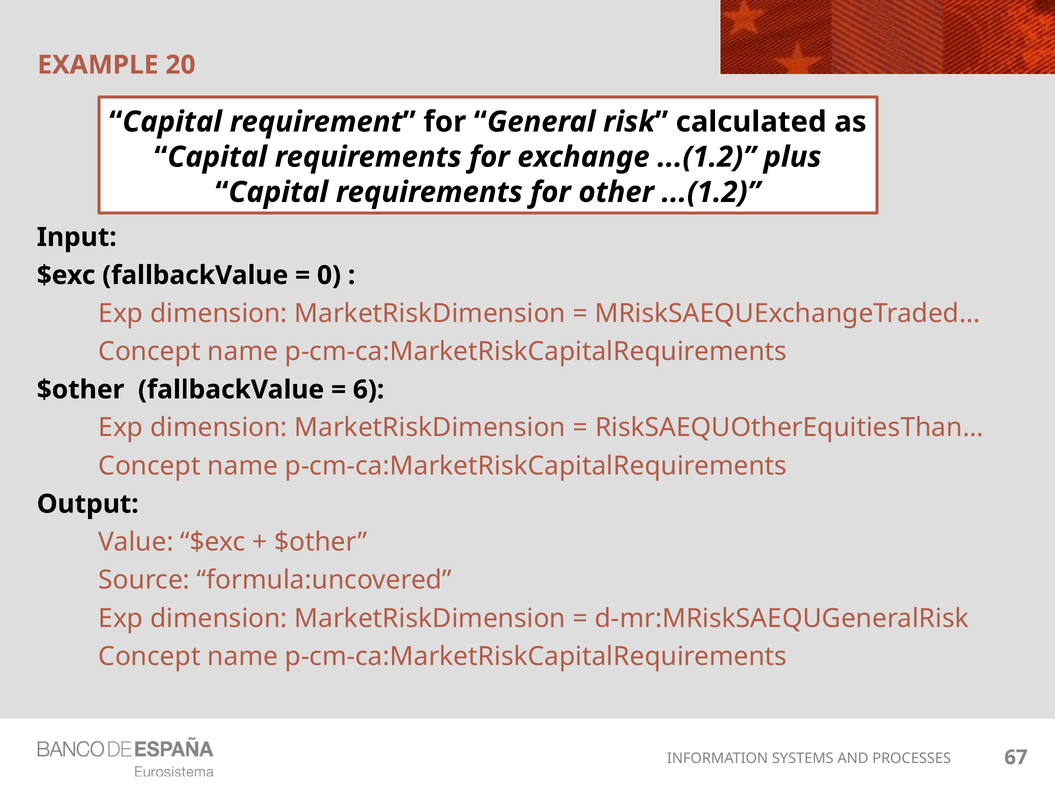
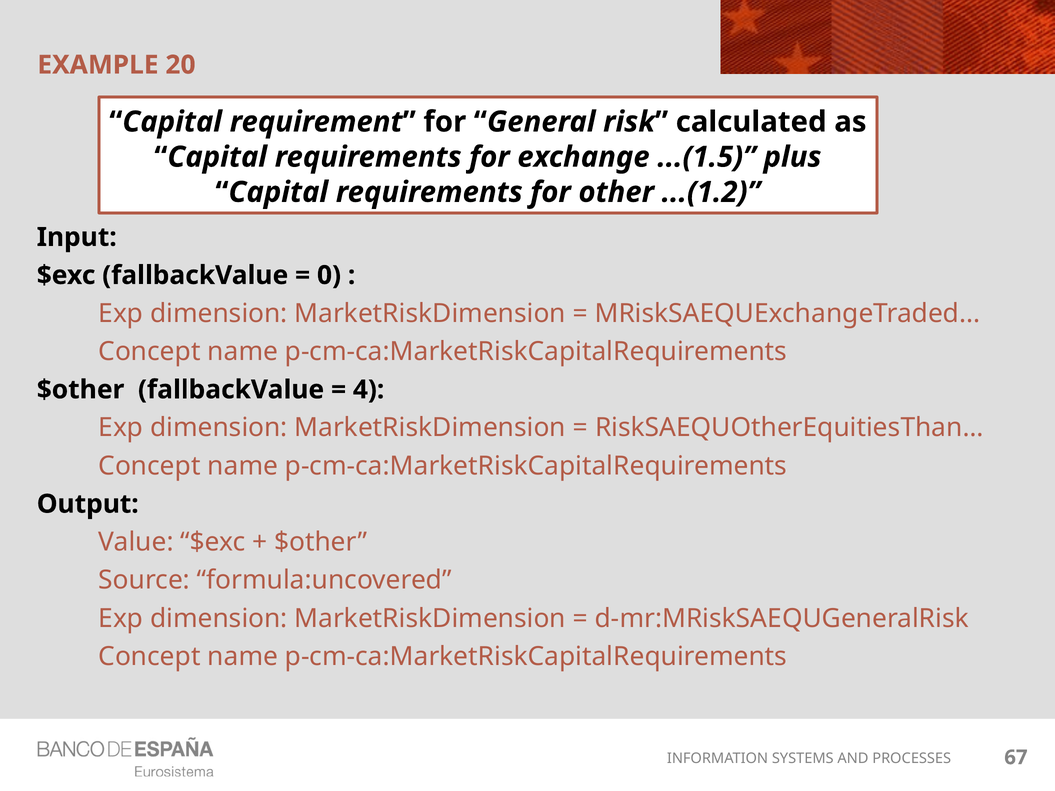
exchange ...(1.2: ...(1.2 -> ...(1.5
6: 6 -> 4
